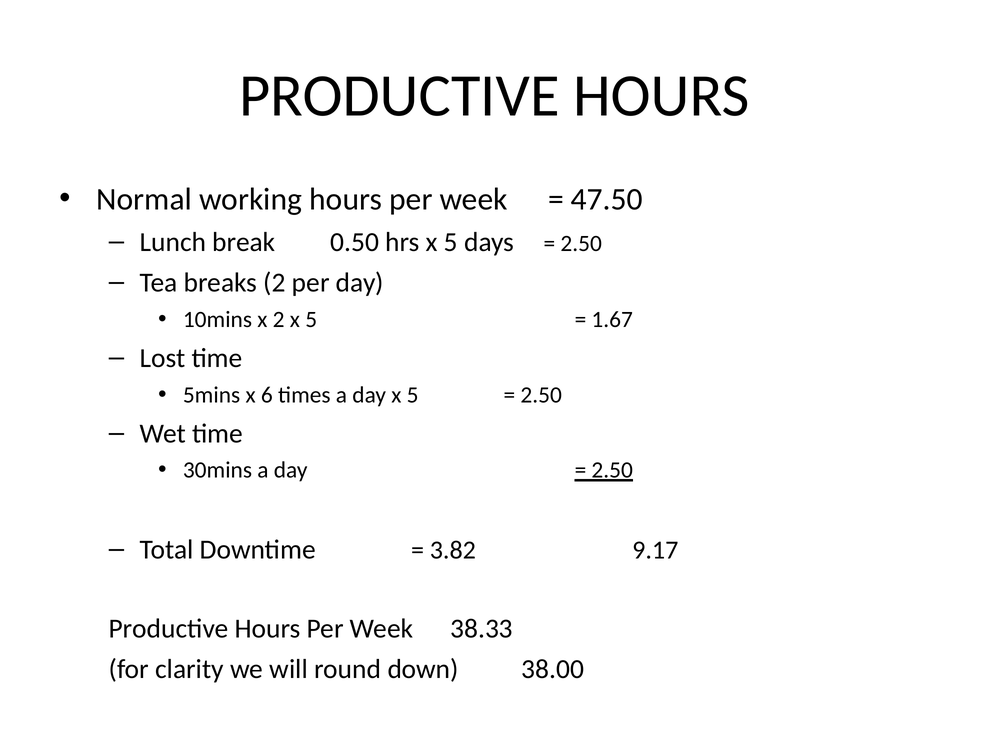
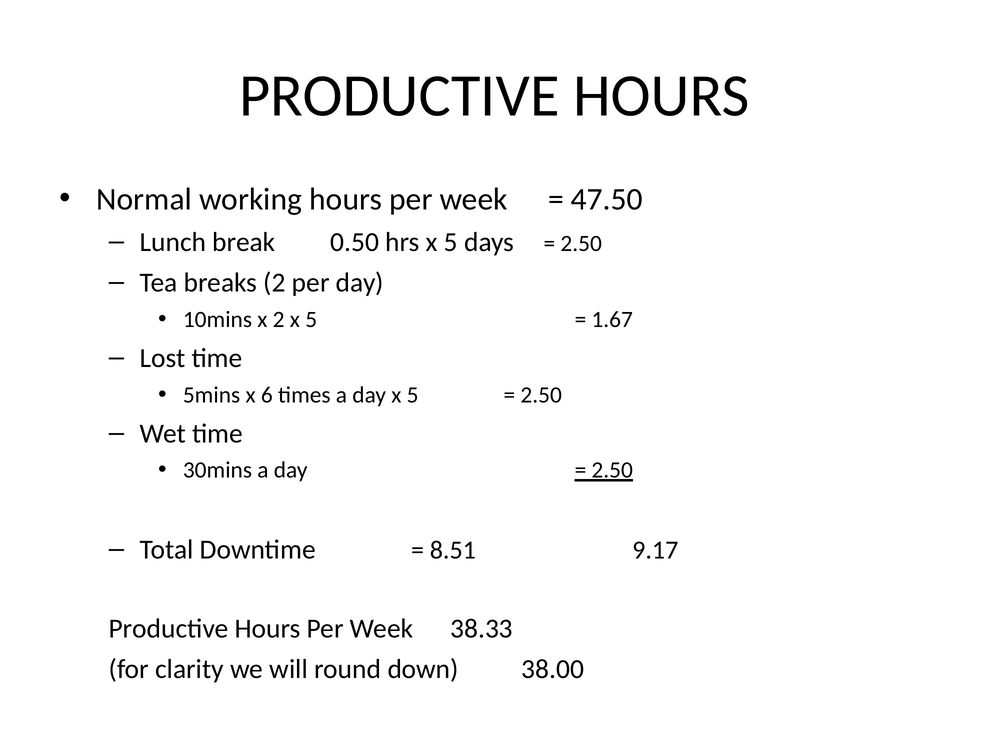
3.82: 3.82 -> 8.51
